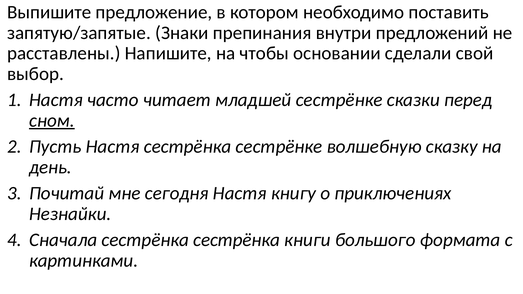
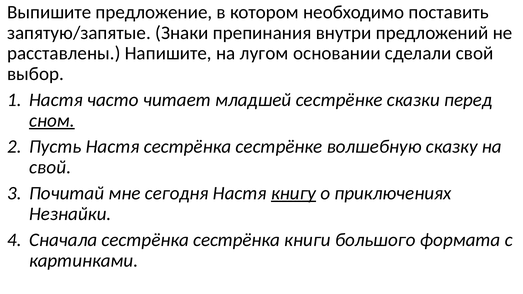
чтобы: чтобы -> лугом
день at (50, 167): день -> свой
книгу underline: none -> present
